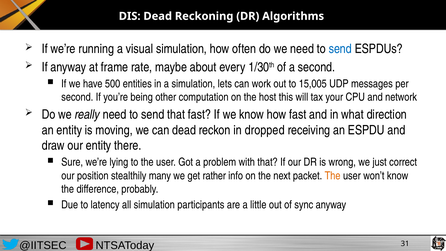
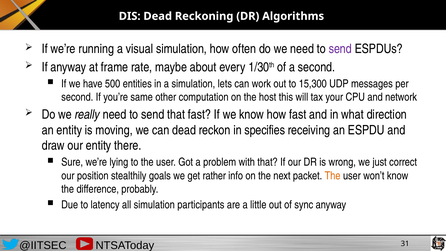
send at (340, 49) colour: blue -> purple
15,005: 15,005 -> 15,300
being: being -> same
dropped: dropped -> specifies
many: many -> goals
